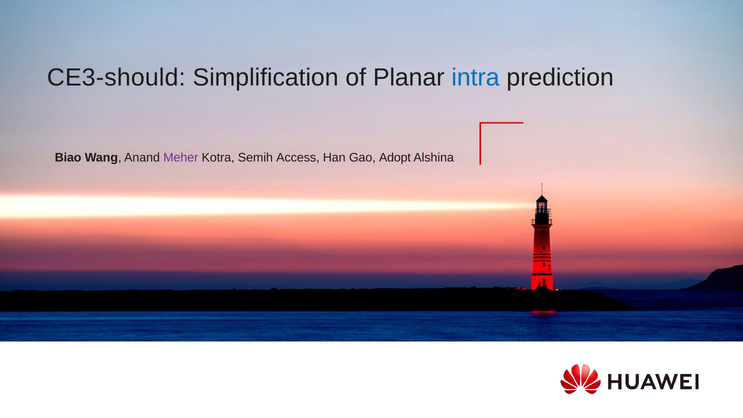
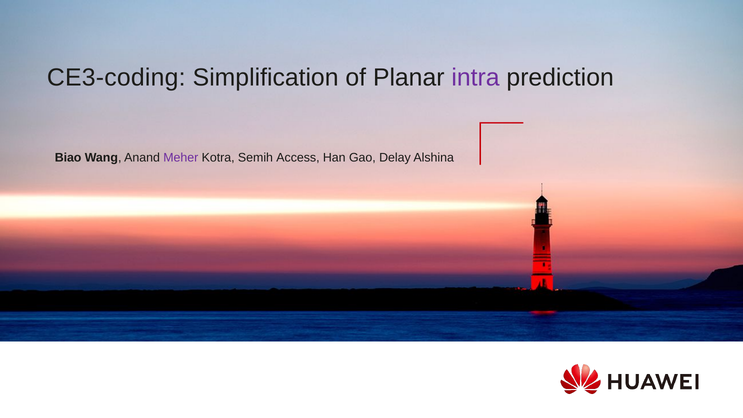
CE3-should: CE3-should -> CE3-coding
intra colour: blue -> purple
Adopt: Adopt -> Delay
